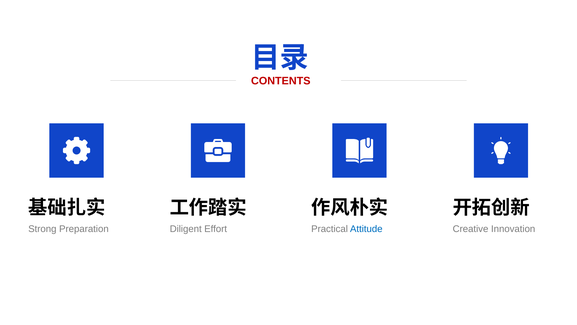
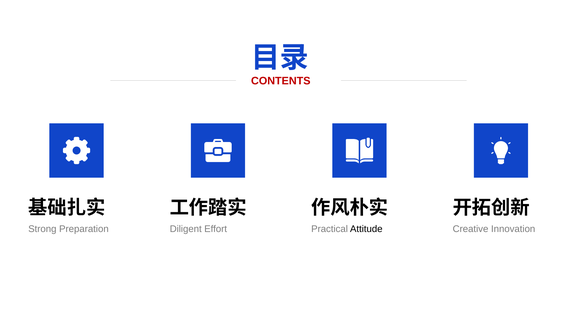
Attitude colour: blue -> black
